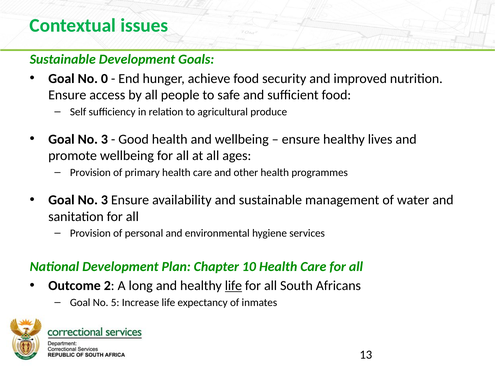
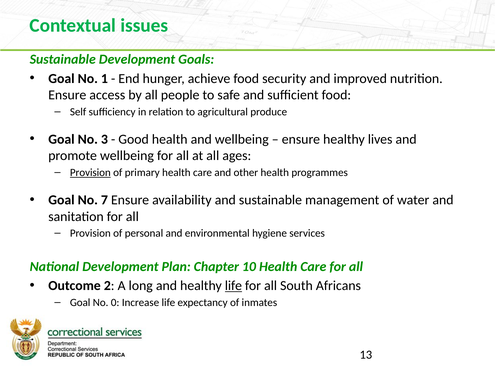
0: 0 -> 1
Provision at (90, 173) underline: none -> present
3 at (104, 200): 3 -> 7
5: 5 -> 0
